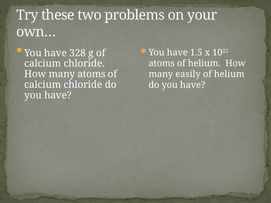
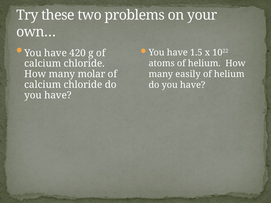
328: 328 -> 420
many atoms: atoms -> molar
